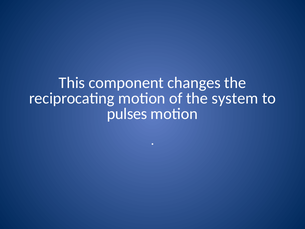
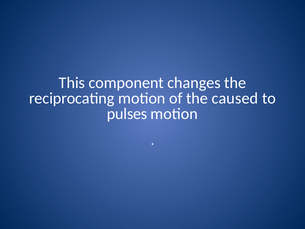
system: system -> caused
